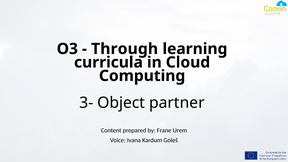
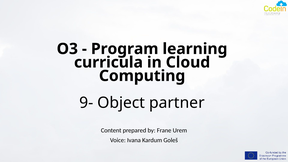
Through: Through -> Program
3-: 3- -> 9-
